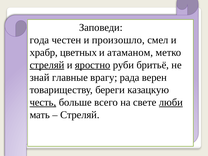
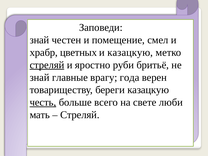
года at (39, 40): года -> знай
произошло: произошло -> помещение
и атаманом: атаманом -> казацкую
яростно underline: present -> none
рада: рада -> года
люби underline: present -> none
